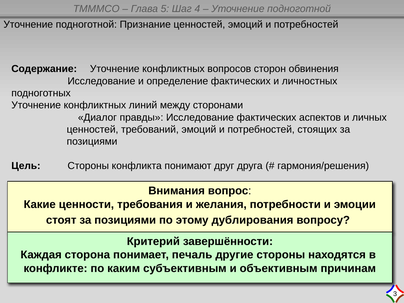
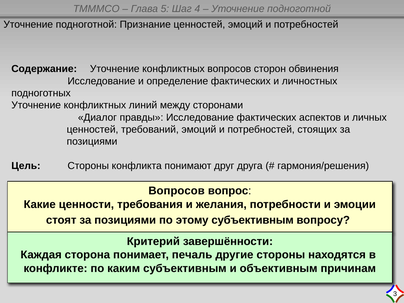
Внимания at (177, 191): Внимания -> Вопросов
этому дублирования: дублирования -> субъективным
